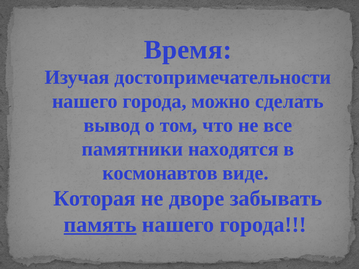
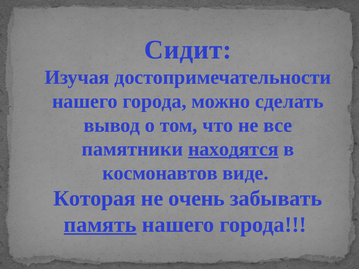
Время: Время -> Сидит
находятся underline: none -> present
дворе: дворе -> очень
